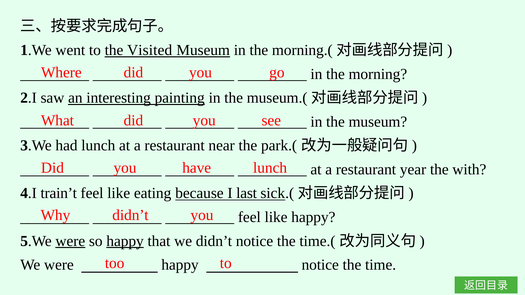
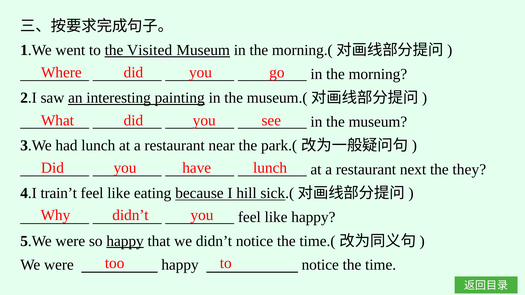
year: year -> next
with: with -> they
last: last -> hill
were at (70, 241) underline: present -> none
